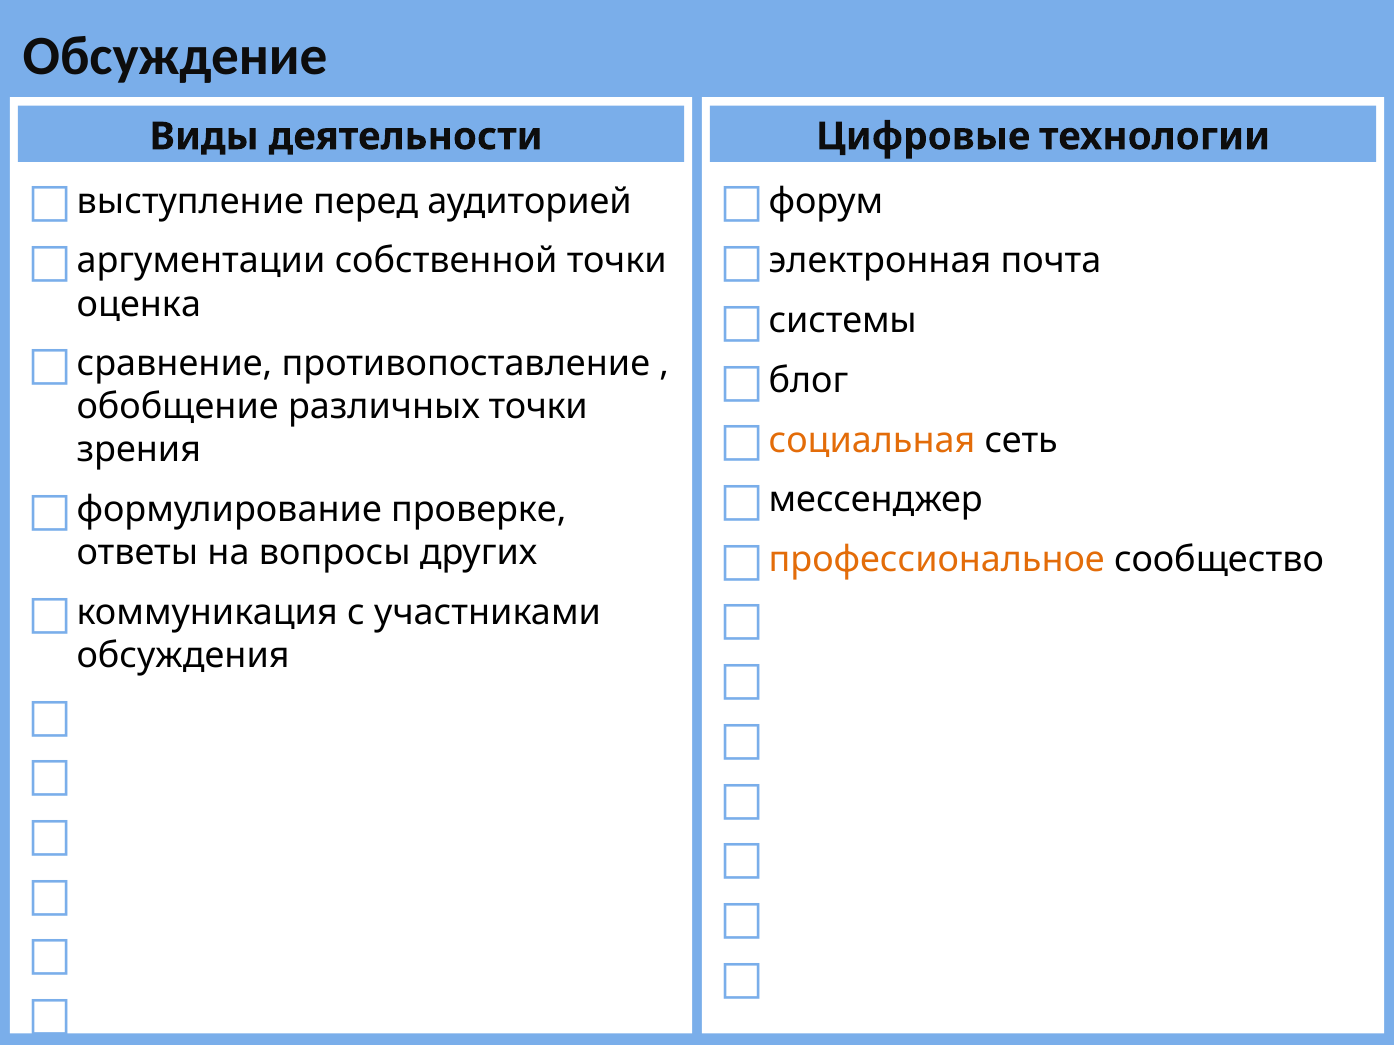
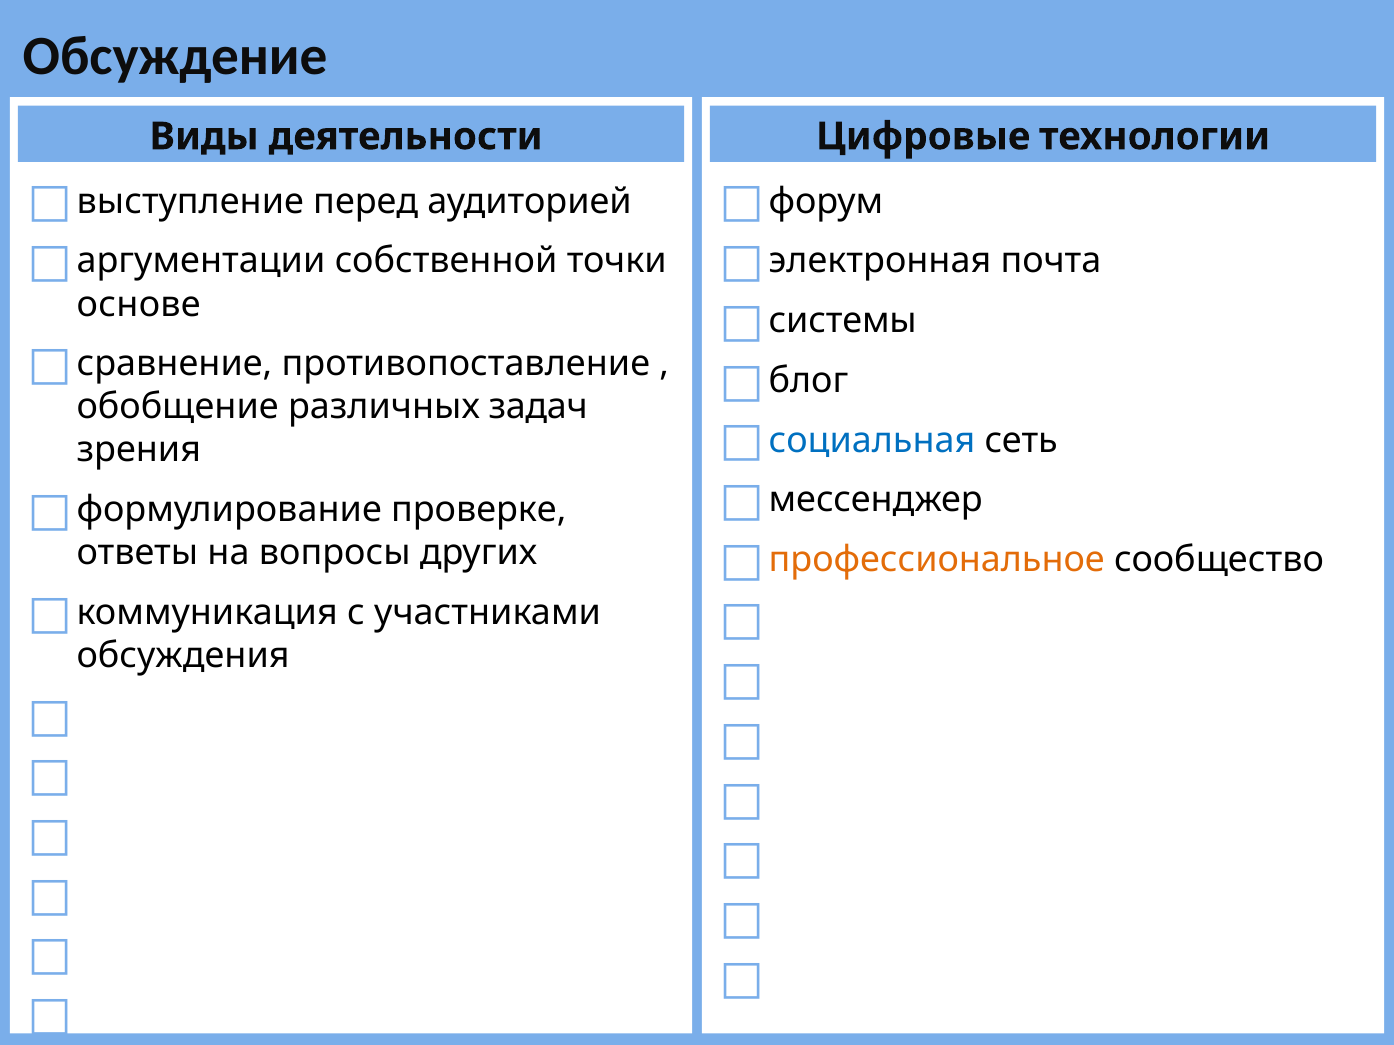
оценка: оценка -> основе
различных точки: точки -> задач
социальная colour: orange -> blue
